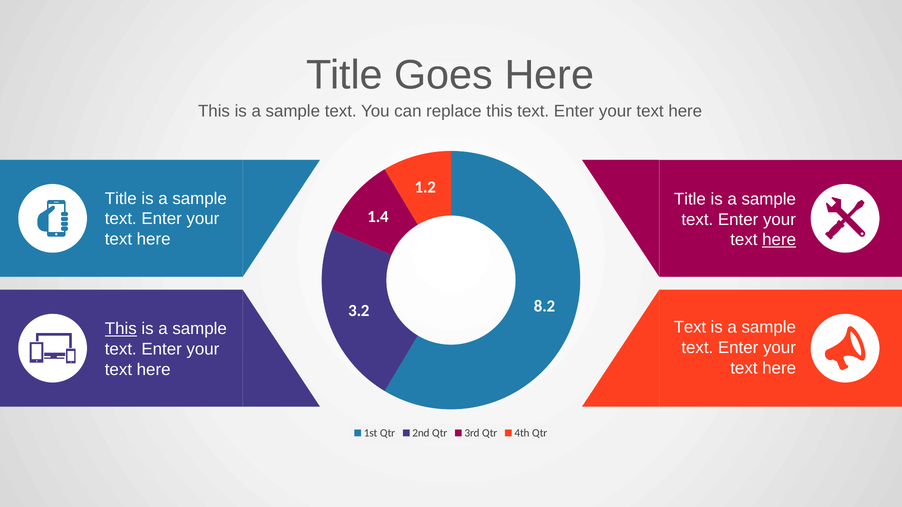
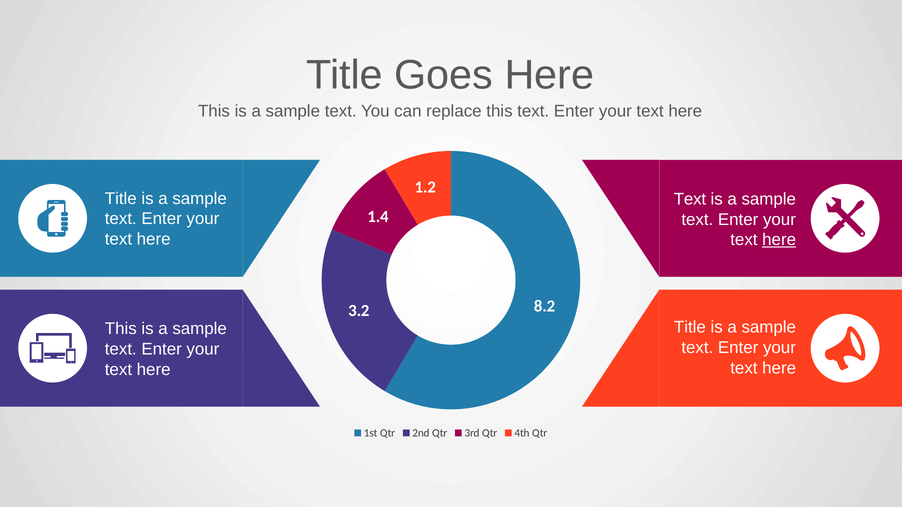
Title at (690, 199): Title -> Text
Text at (690, 328): Text -> Title
This at (121, 329) underline: present -> none
